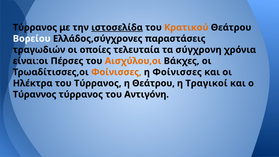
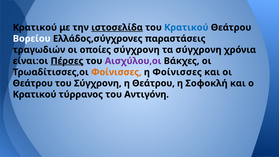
Τύρρανος at (35, 27): Τύρρανος -> Κρατικού
Κρατικού at (186, 27) colour: orange -> blue
οποίες τελευταία: τελευταία -> σύγχρονη
Πέρσες underline: none -> present
Αισχύλου,οι colour: orange -> purple
Ηλέκτρα at (33, 83): Ηλέκτρα -> Θεάτρου
του Τύρρανος: Τύρρανος -> Σύγχρονη
Τραγικοί: Τραγικοί -> Σοφοκλή
Τύραννος at (35, 94): Τύραννος -> Κρατικού
